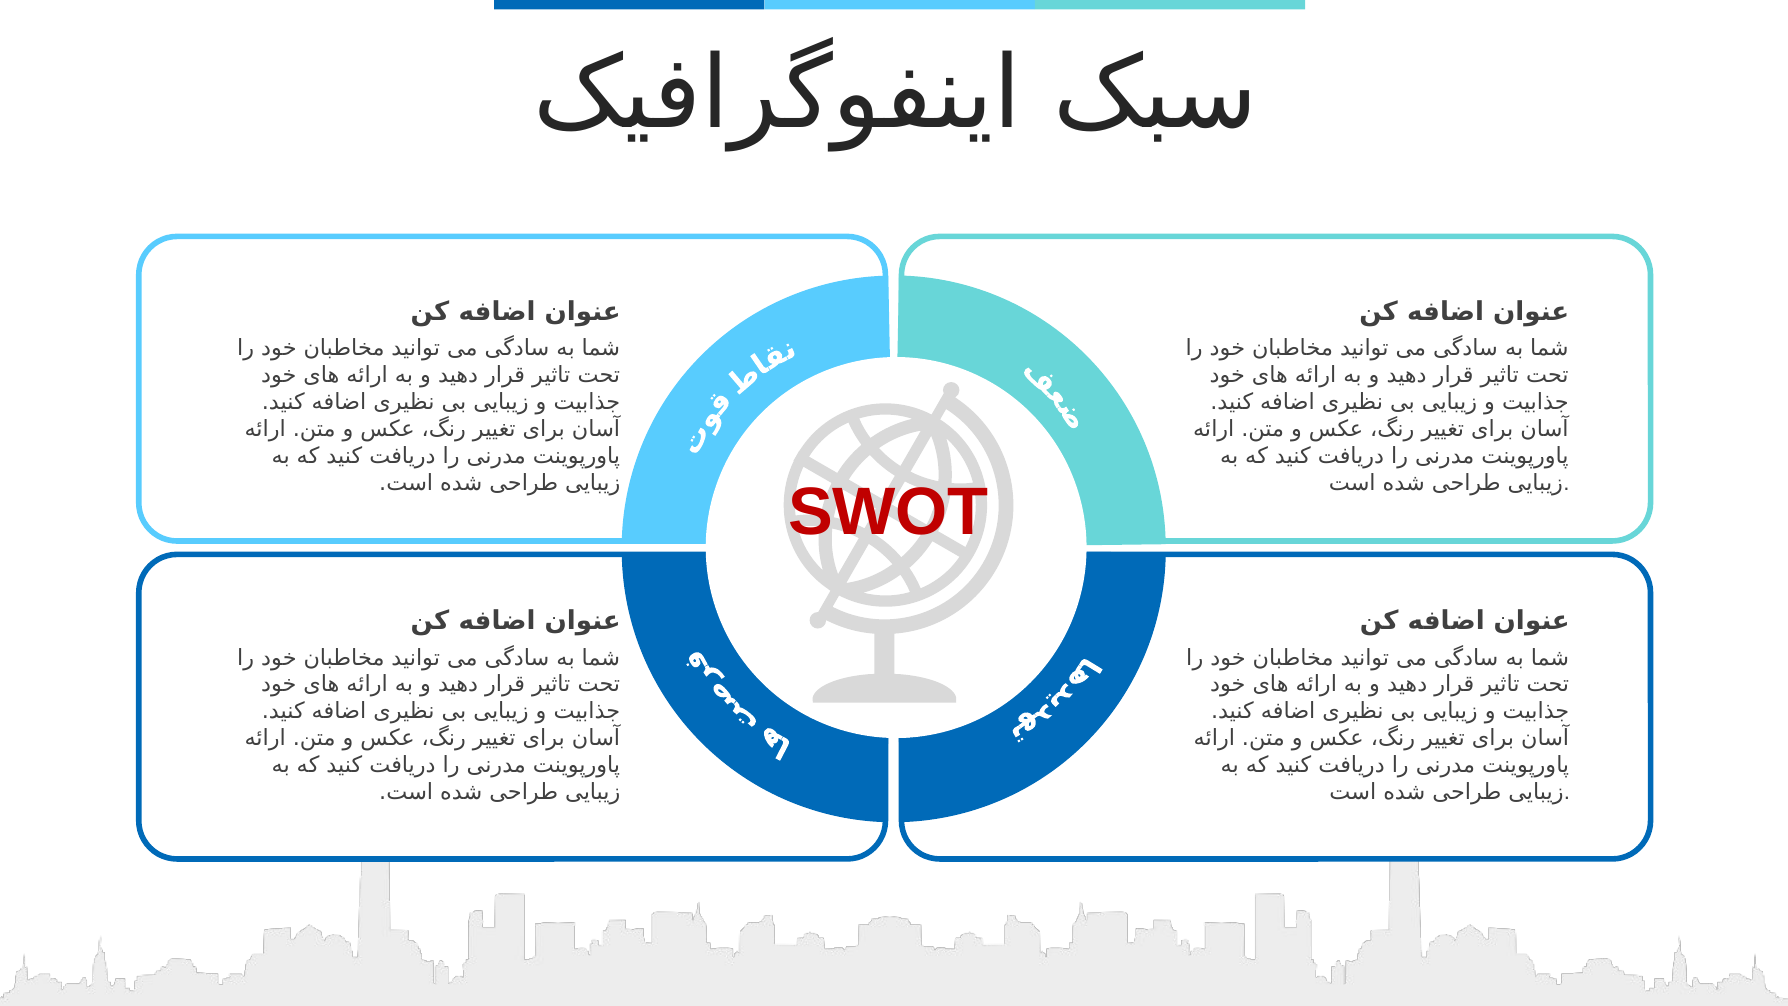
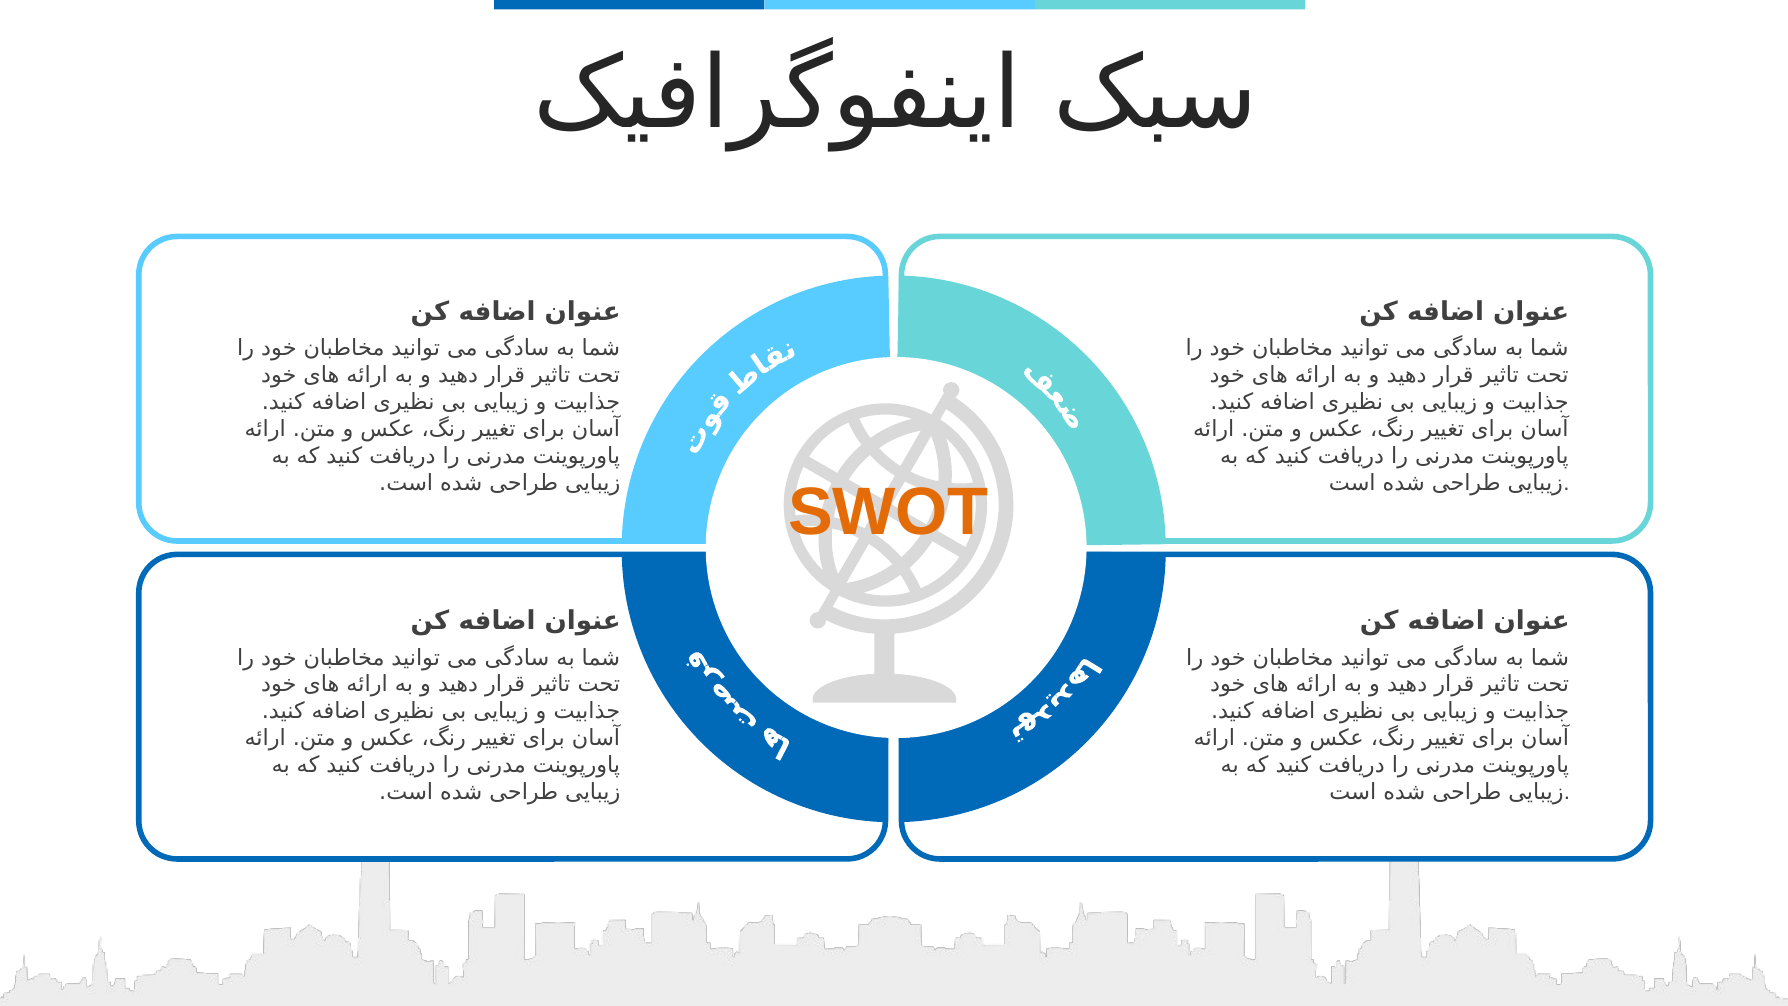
SWOT colour: red -> orange
